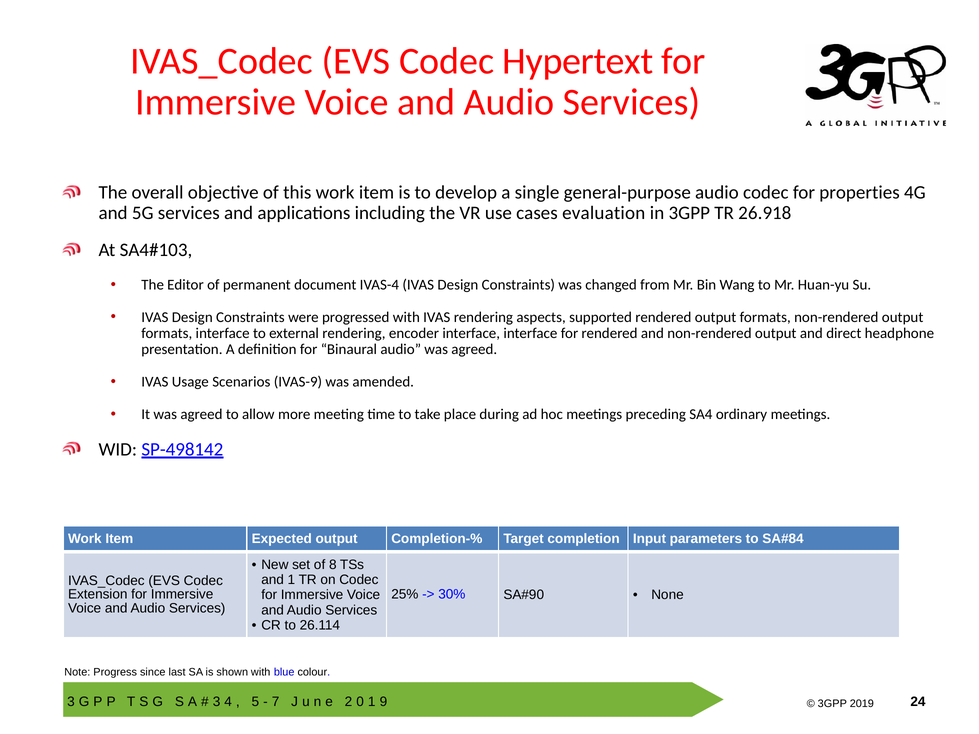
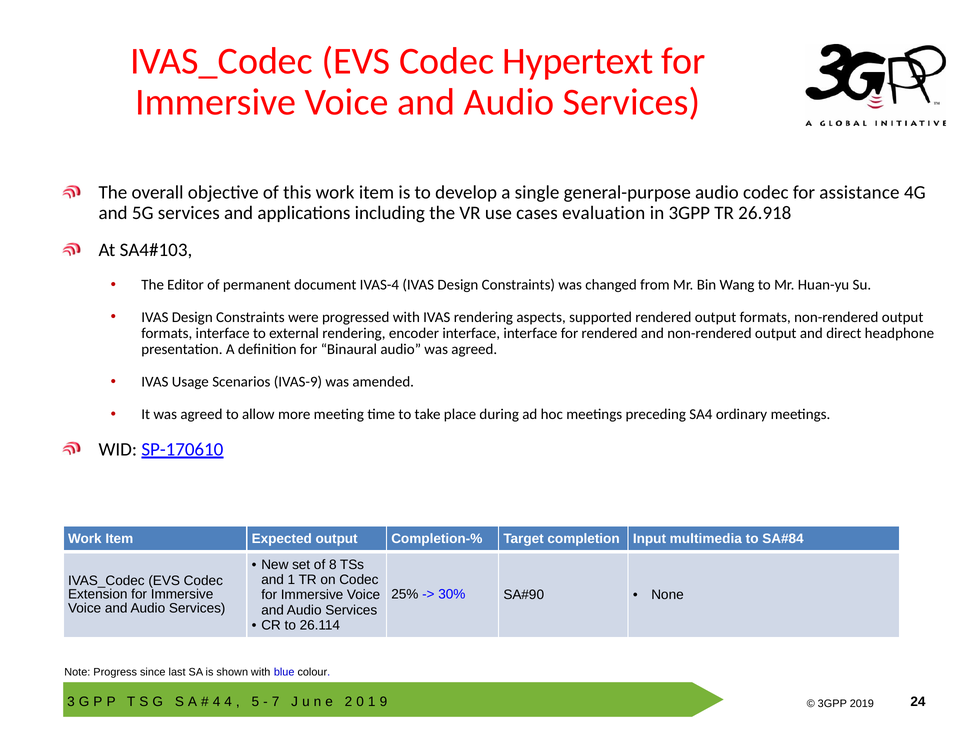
properties: properties -> assistance
SP-498142: SP-498142 -> SP-170610
parameters: parameters -> multimedia
3 at (217, 702): 3 -> 4
